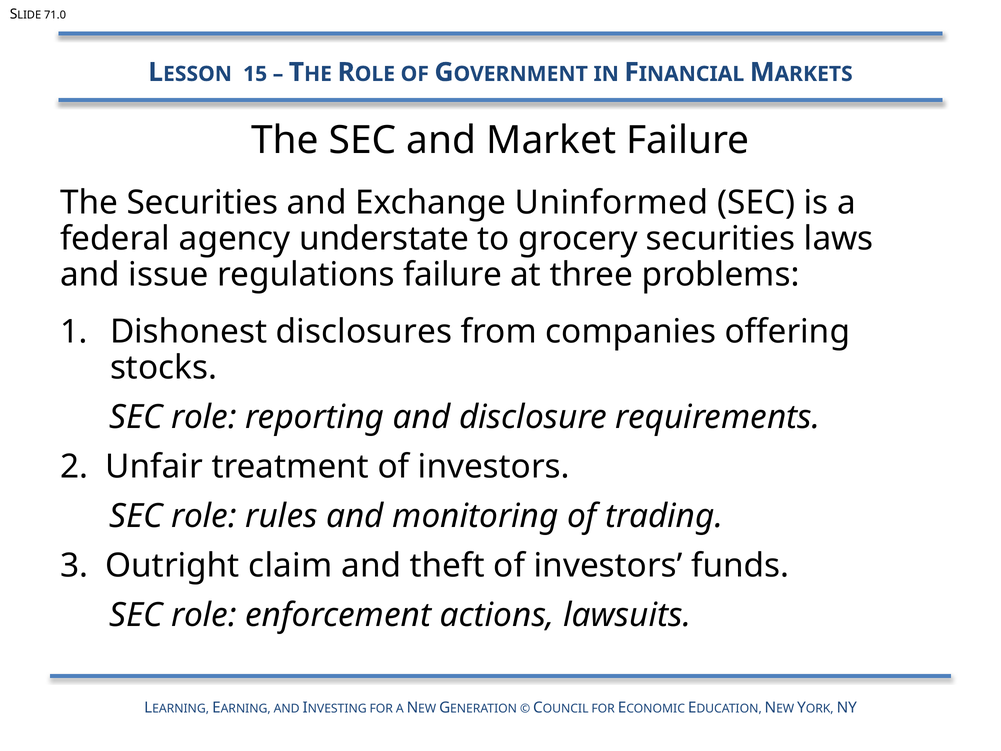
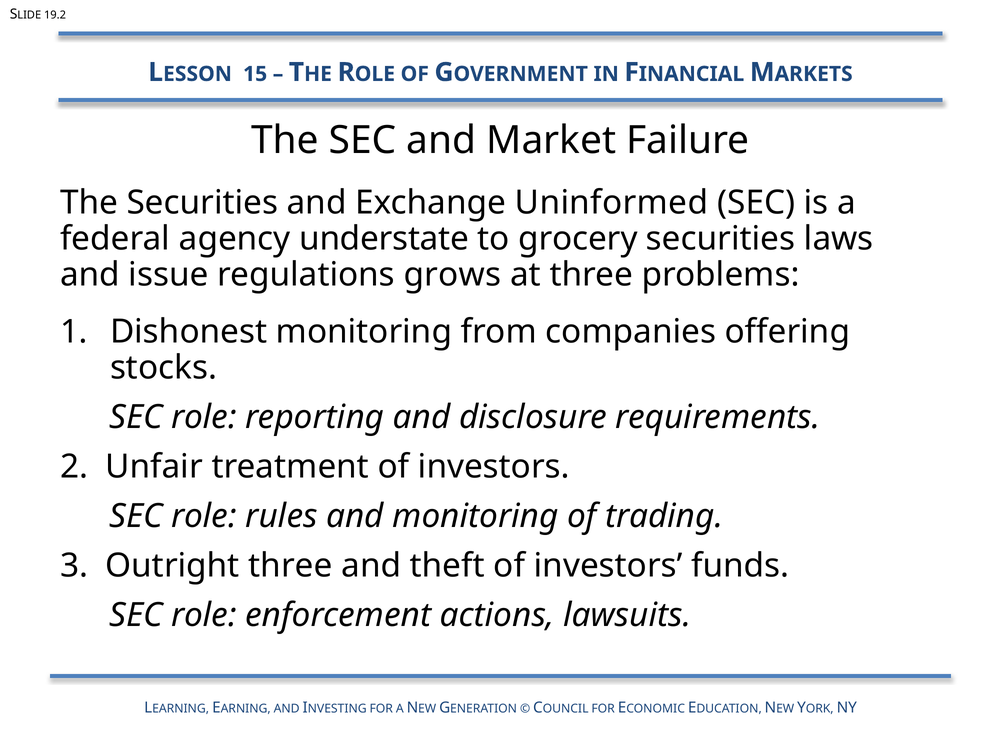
71.0: 71.0 -> 19.2
regulations failure: failure -> grows
Dishonest disclosures: disclosures -> monitoring
Outright claim: claim -> three
